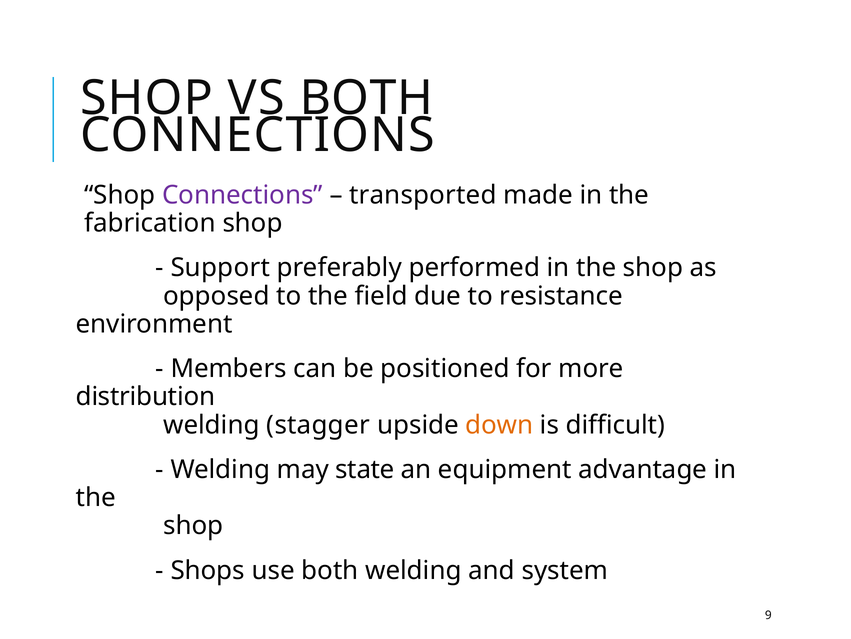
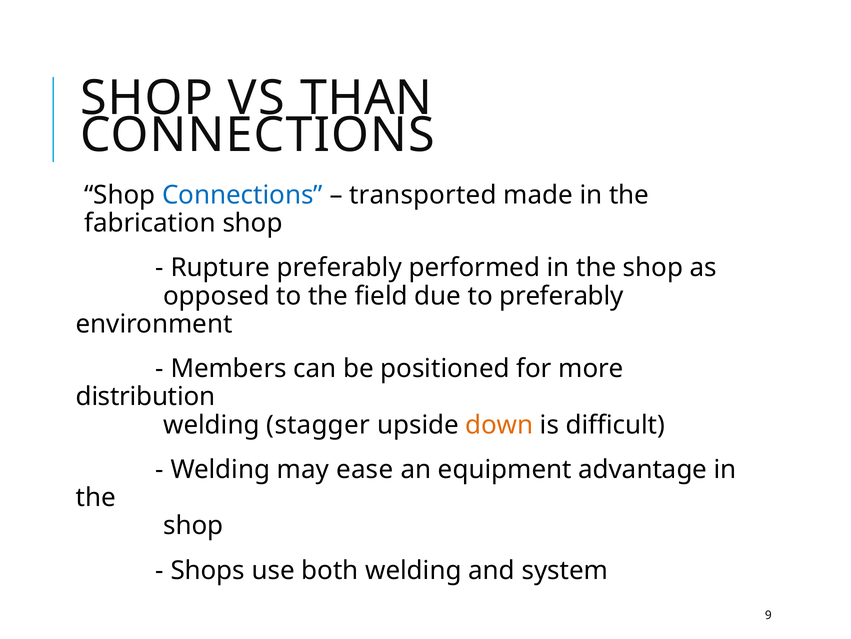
VS BOTH: BOTH -> THAN
Connections at (242, 195) colour: purple -> blue
Support: Support -> Rupture
to resistance: resistance -> preferably
state: state -> ease
